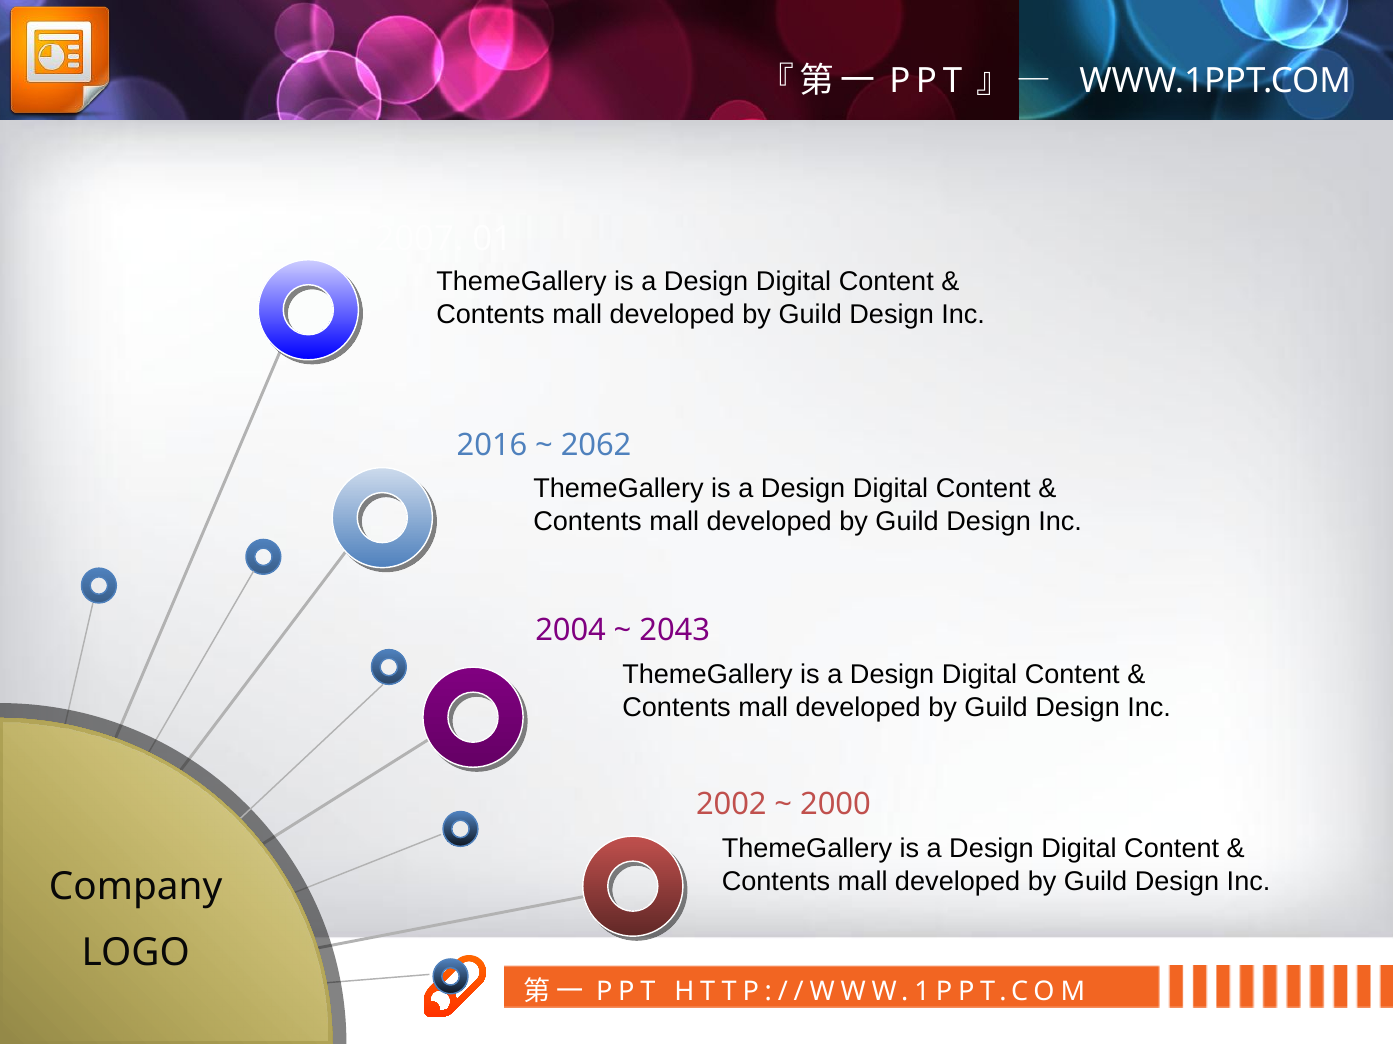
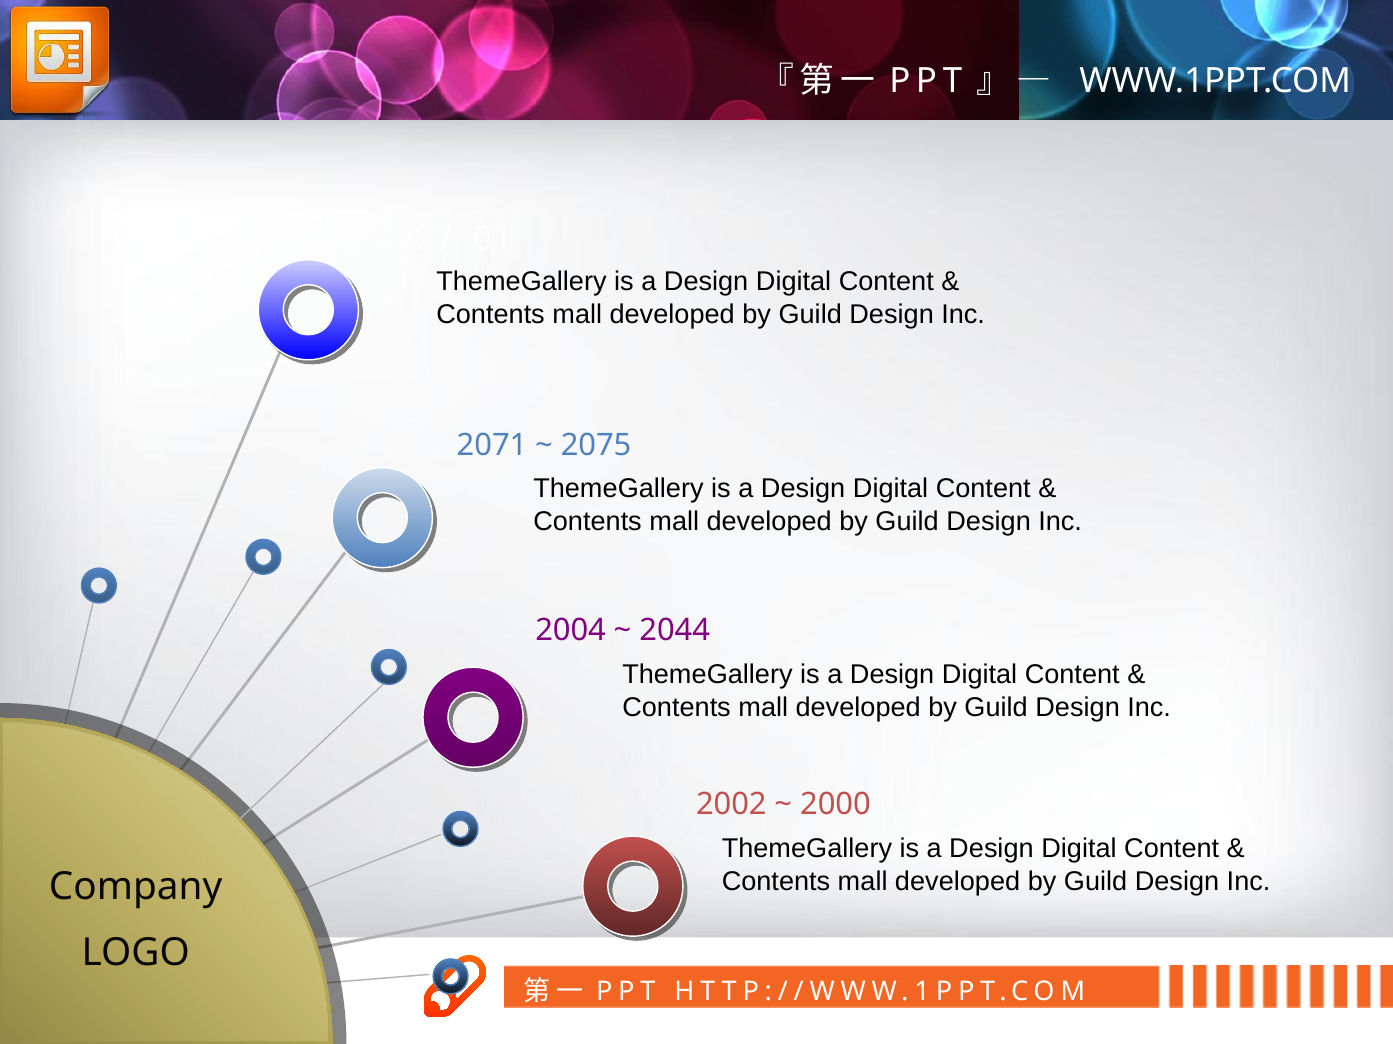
2016: 2016 -> 2071
2062: 2062 -> 2075
2043: 2043 -> 2044
